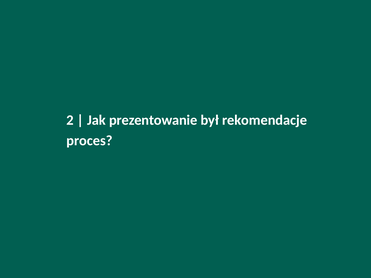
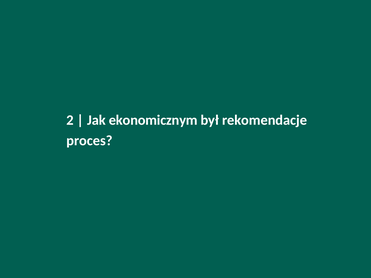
prezentowanie: prezentowanie -> ekonomicznym
